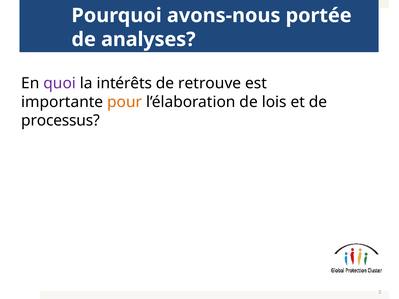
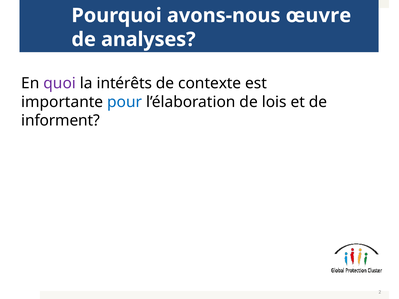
portée: portée -> œuvre
retrouve: retrouve -> contexte
pour colour: orange -> blue
processus: processus -> informent
